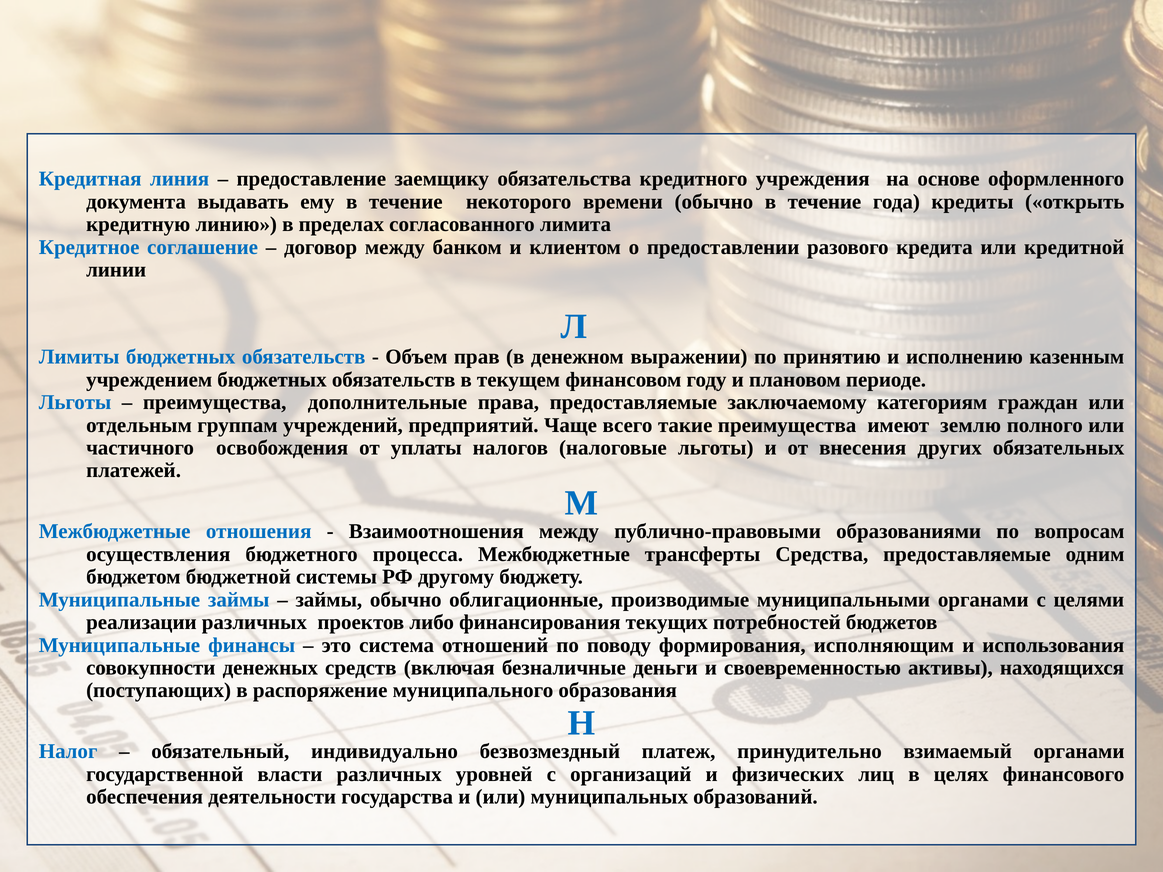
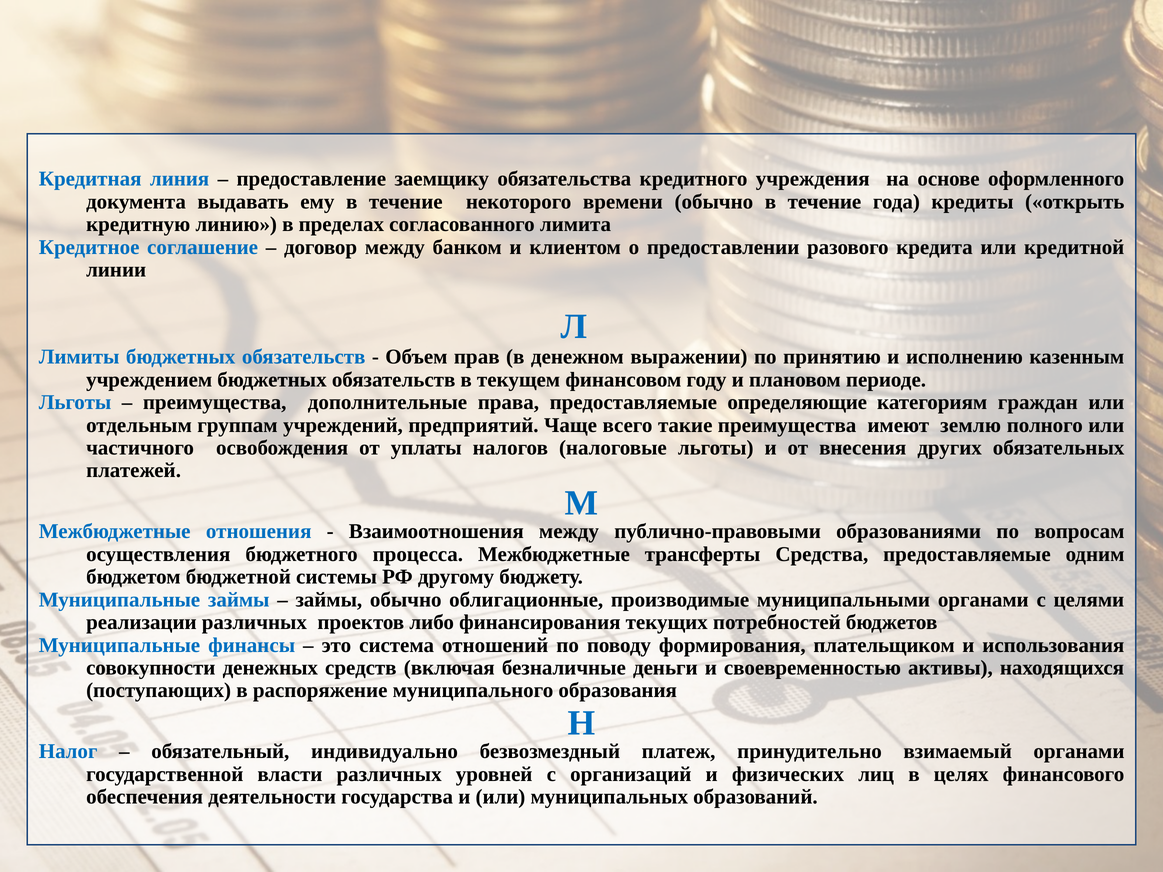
заключаемому: заключаемому -> определяющие
исполняющим: исполняющим -> плательщиком
